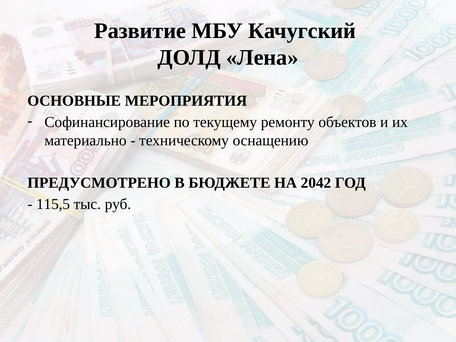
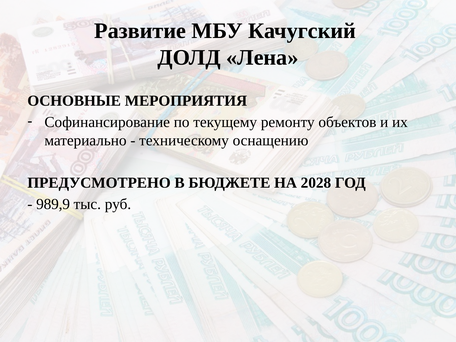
2042: 2042 -> 2028
115,5: 115,5 -> 989,9
